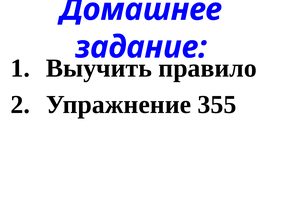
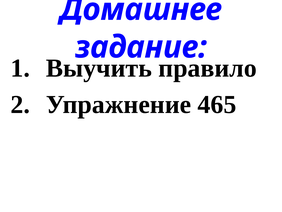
355: 355 -> 465
